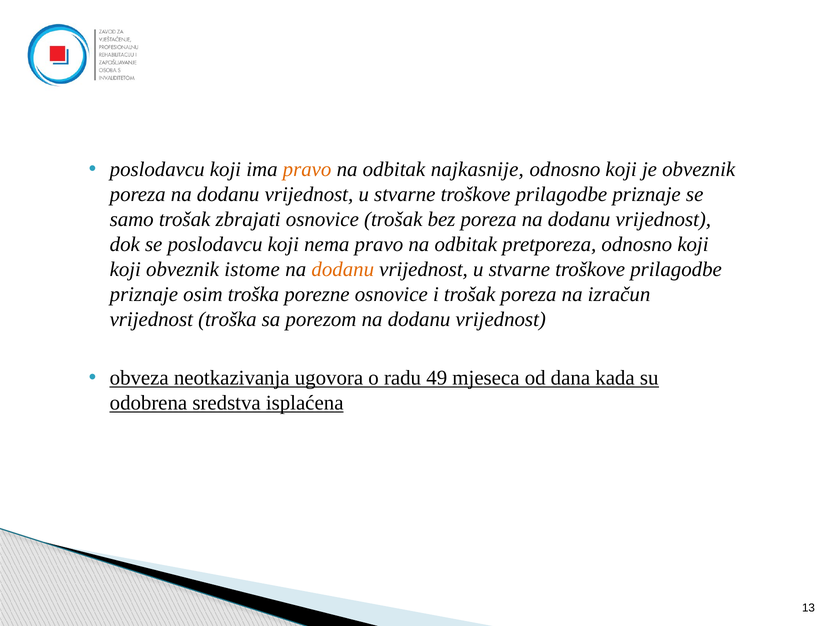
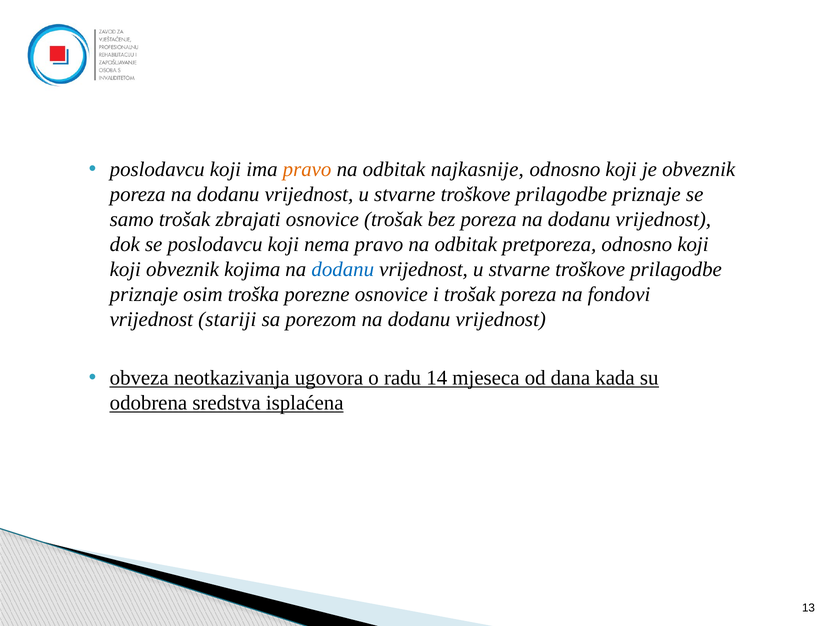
istome: istome -> kojima
dodanu at (343, 270) colour: orange -> blue
izračun: izračun -> fondovi
vrijednost troška: troška -> stariji
49: 49 -> 14
